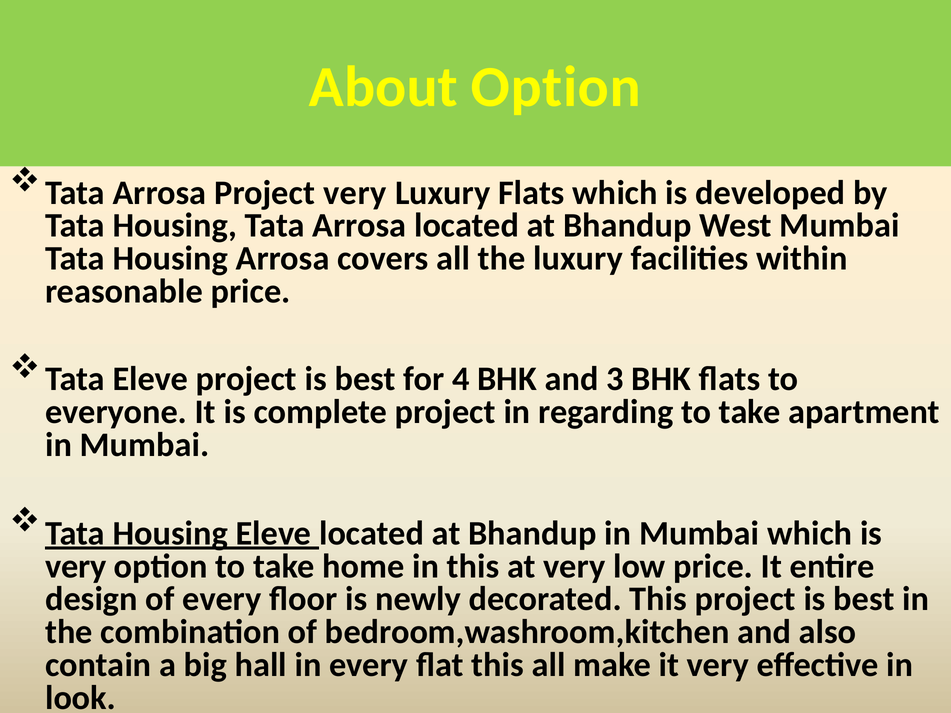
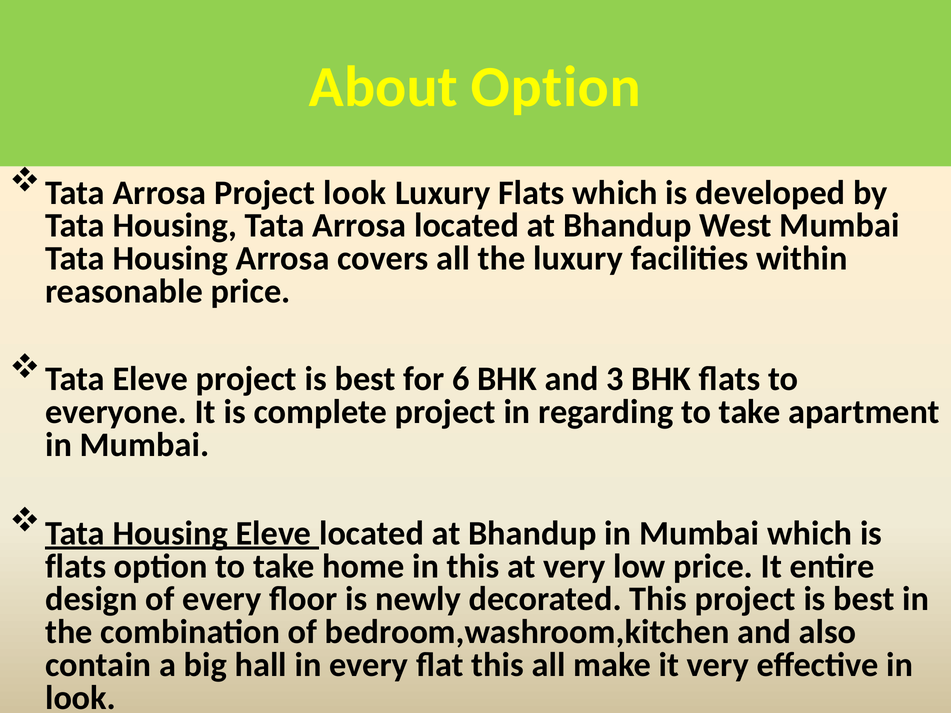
Project very: very -> look
4: 4 -> 6
very at (76, 566): very -> flats
